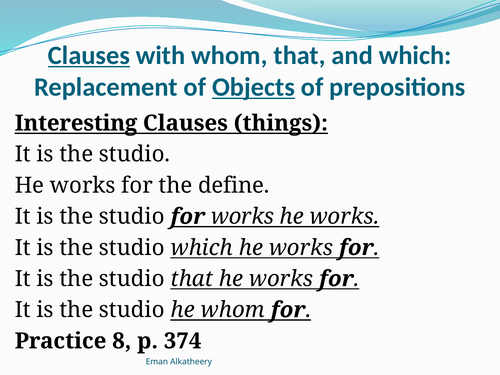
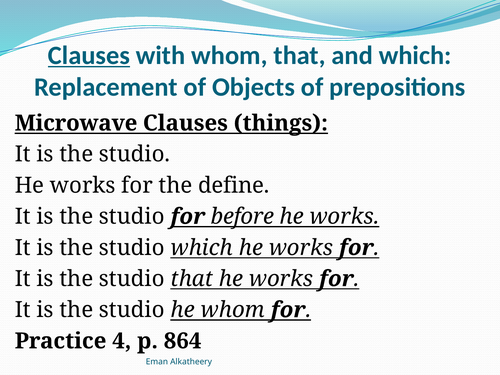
Objects underline: present -> none
Interesting: Interesting -> Microwave
for works: works -> before
8: 8 -> 4
374: 374 -> 864
